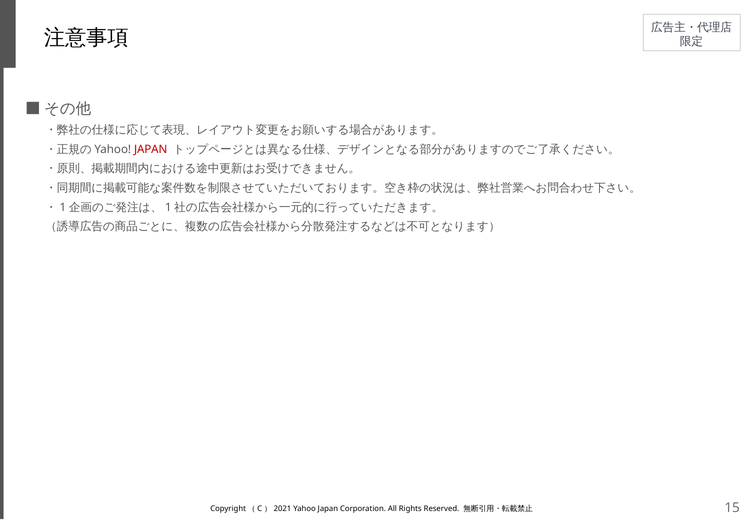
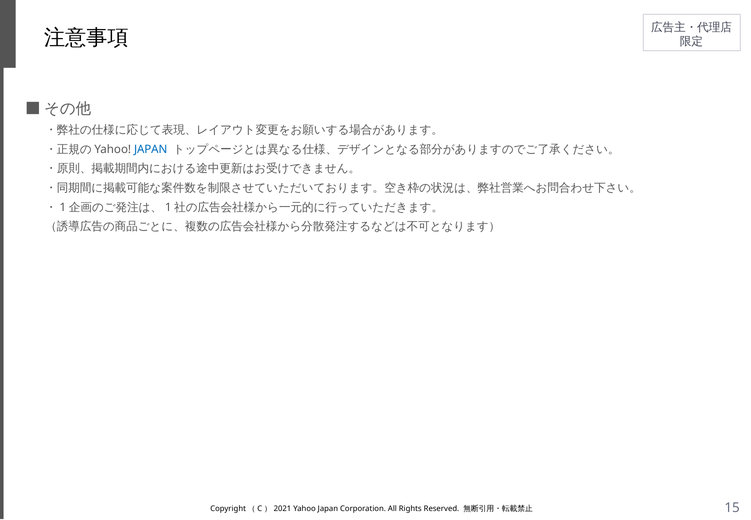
JAPAN at (151, 149) colour: red -> blue
